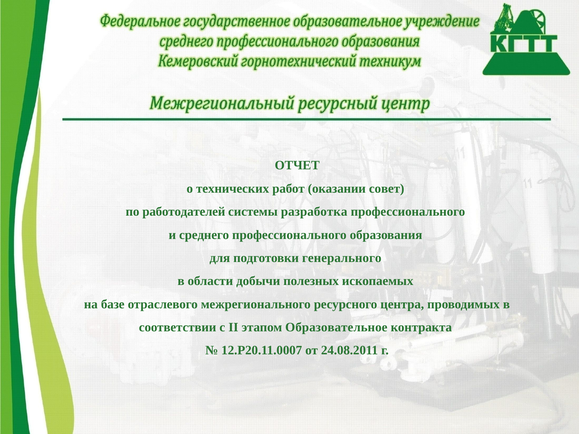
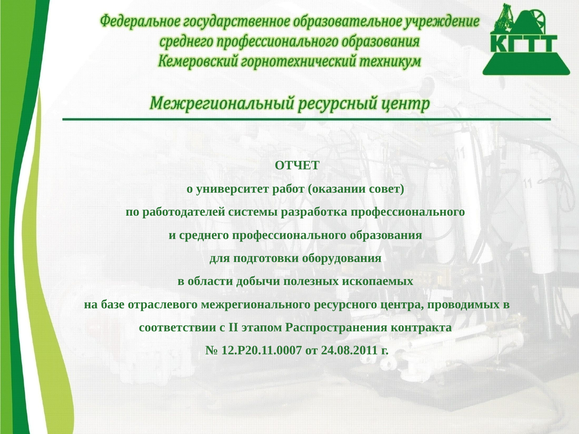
технических: технических -> университет
генерального: генерального -> оборудования
Образовательное: Образовательное -> Распространения
